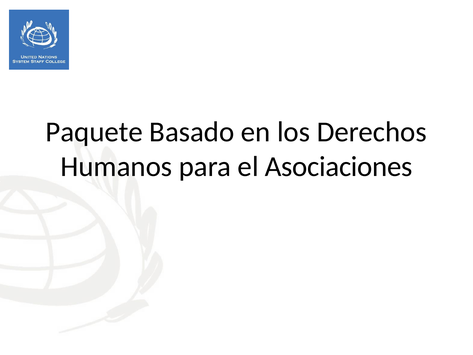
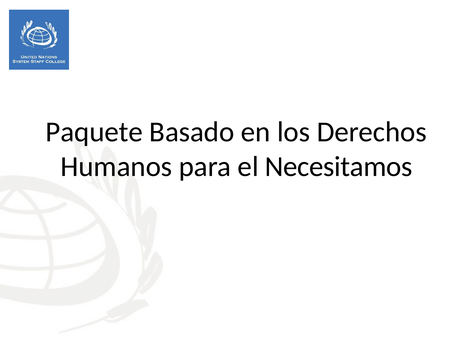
Asociaciones: Asociaciones -> Necesitamos
